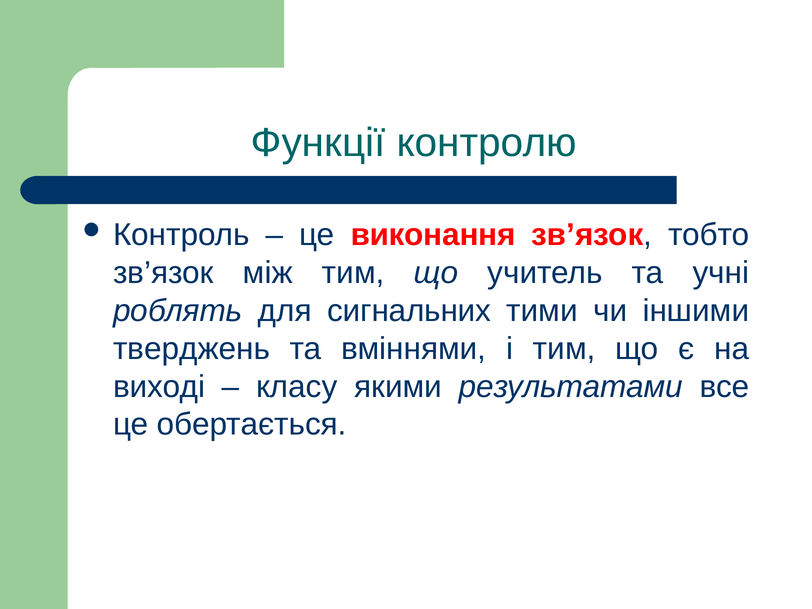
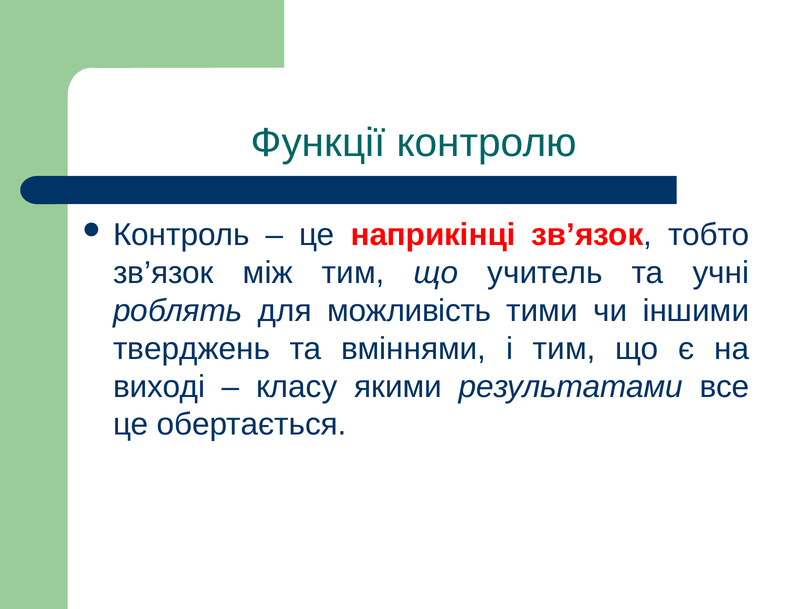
виконання: виконання -> наприкінці
сигнальних: сигнальних -> можливість
